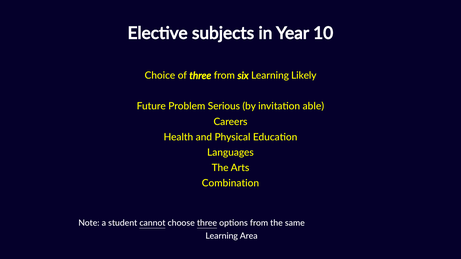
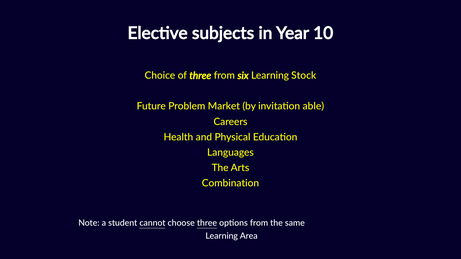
Likely: Likely -> Stock
Serious: Serious -> Market
